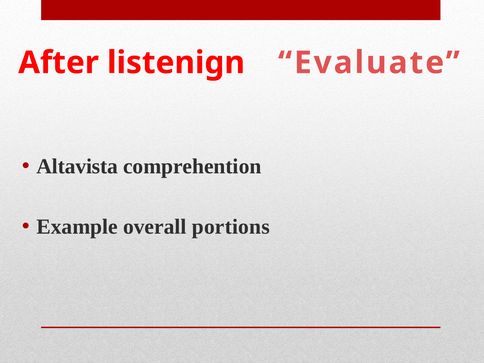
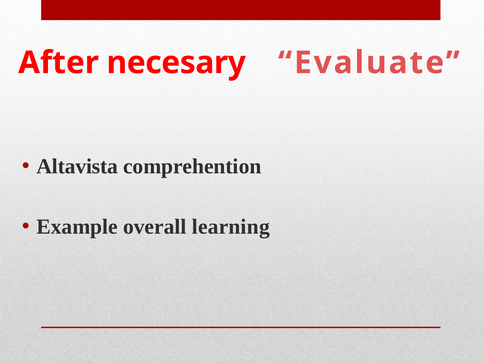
listenign: listenign -> necesary
portions: portions -> learning
